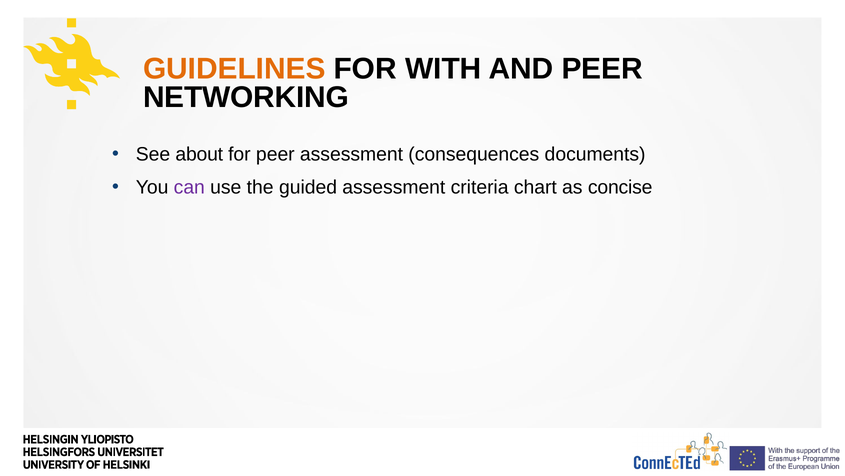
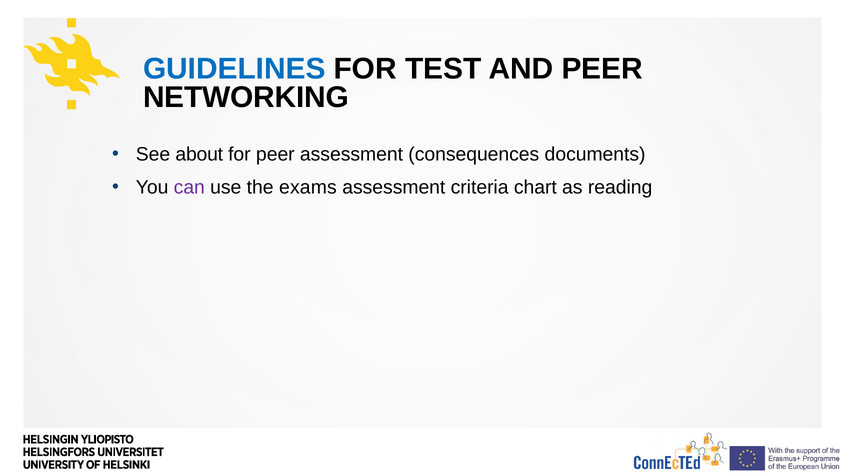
GUIDELINES colour: orange -> blue
WITH: WITH -> TEST
guided: guided -> exams
concise: concise -> reading
